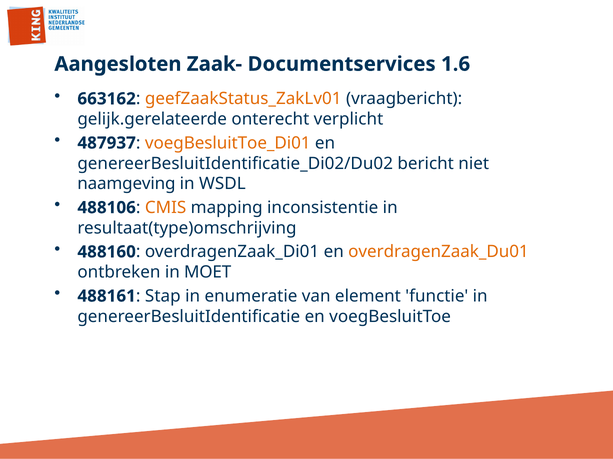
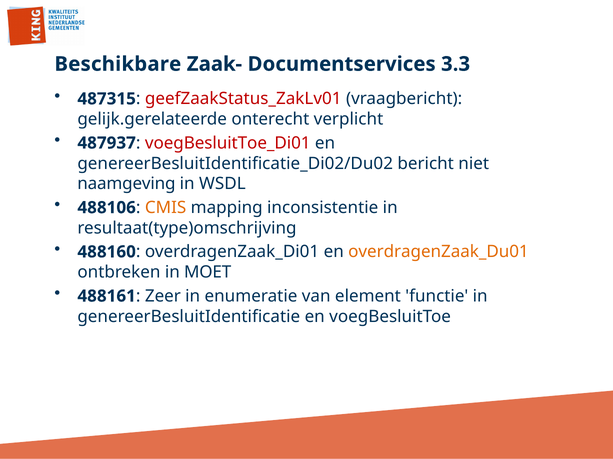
Aangesloten: Aangesloten -> Beschikbare
1.6: 1.6 -> 3.3
663162: 663162 -> 487315
geefZaakStatus_ZakLv01 colour: orange -> red
voegBesluitToe_Di01 colour: orange -> red
Stap: Stap -> Zeer
